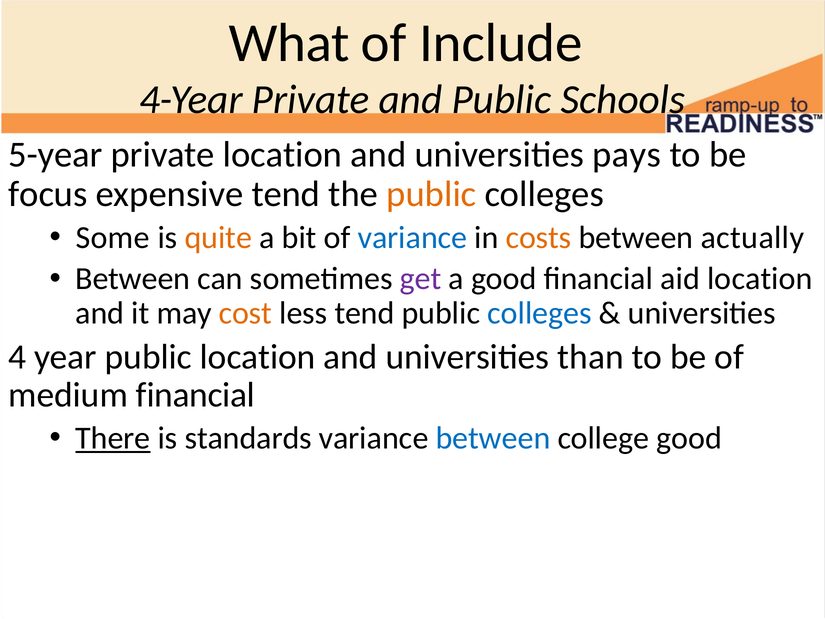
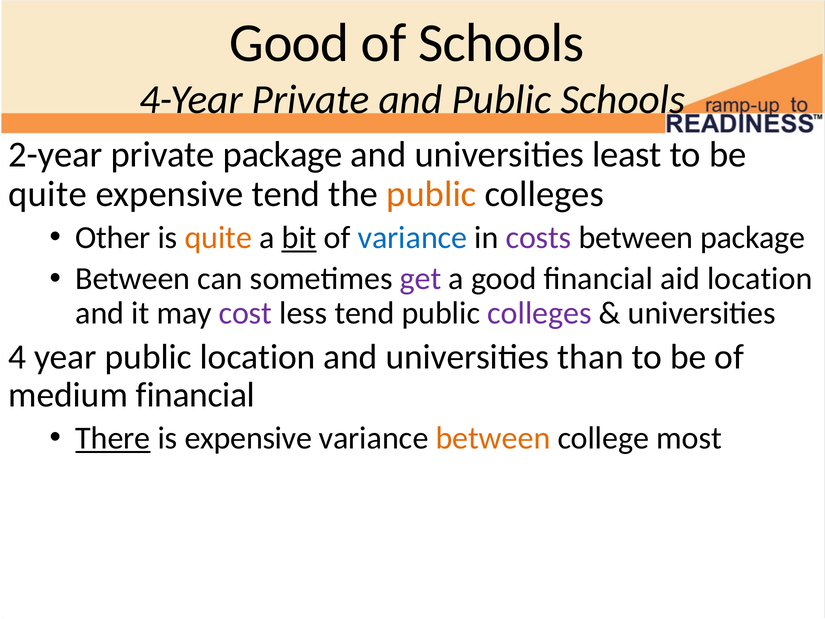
What at (289, 43): What -> Good
of Include: Include -> Schools
5-year: 5-year -> 2-year
private location: location -> package
pays: pays -> least
focus at (48, 194): focus -> quite
Some: Some -> Other
bit underline: none -> present
costs colour: orange -> purple
between actually: actually -> package
cost colour: orange -> purple
colleges at (540, 313) colour: blue -> purple
is standards: standards -> expensive
between at (493, 438) colour: blue -> orange
college good: good -> most
